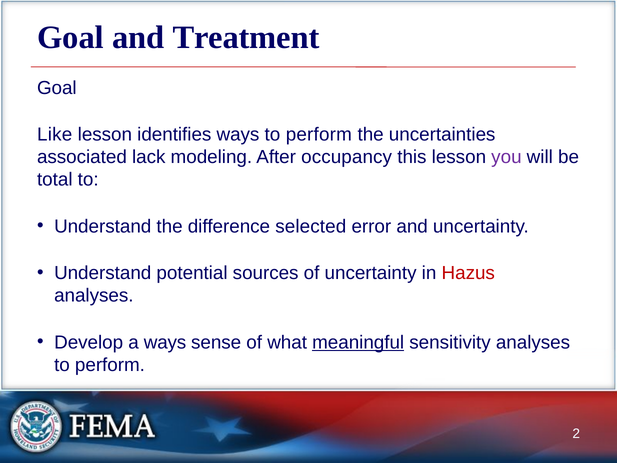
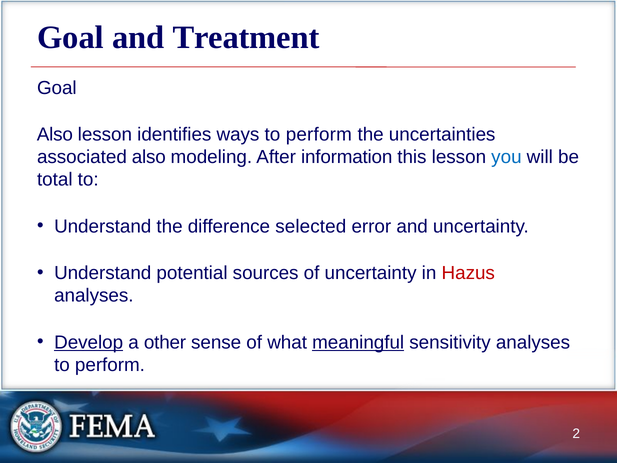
Like at (55, 134): Like -> Also
associated lack: lack -> also
occupancy: occupancy -> information
you colour: purple -> blue
Develop underline: none -> present
a ways: ways -> other
